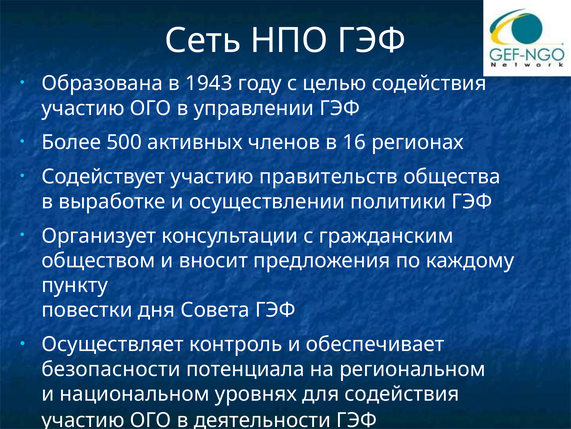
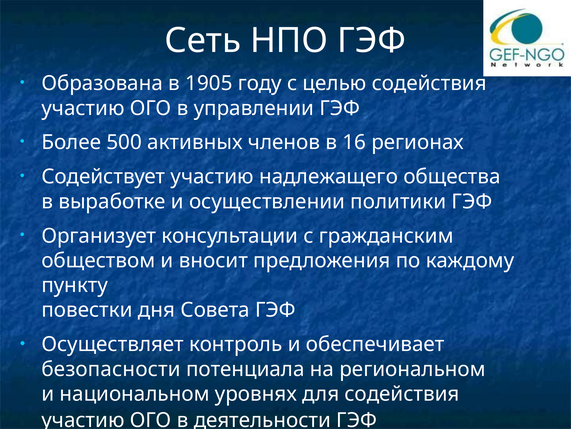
1943: 1943 -> 1905
правительств: правительств -> надлежащего
